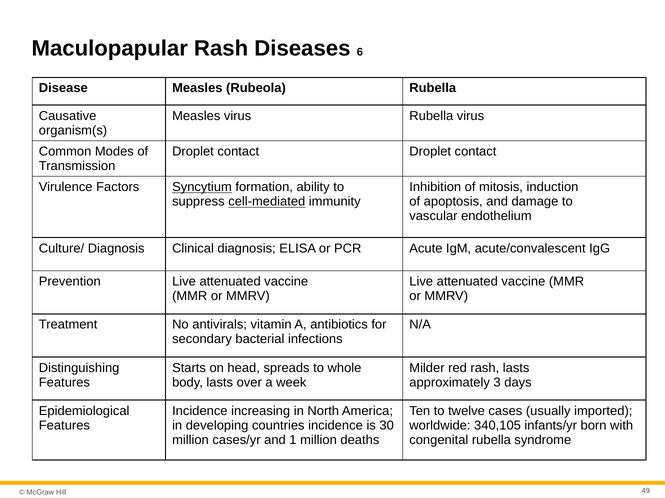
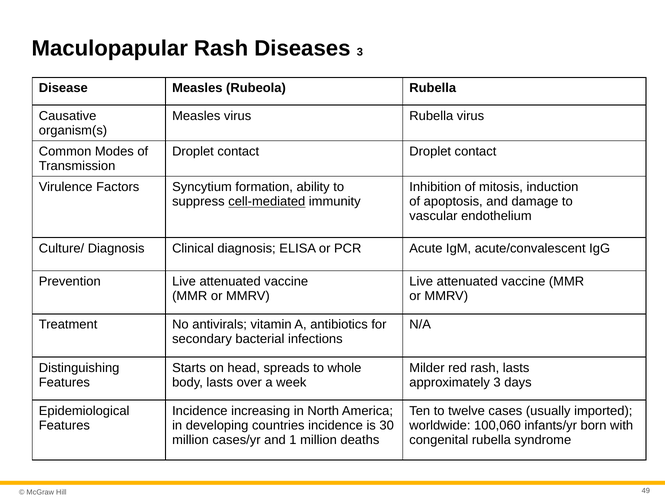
Diseases 6: 6 -> 3
Syncytium underline: present -> none
340,105: 340,105 -> 100,060
